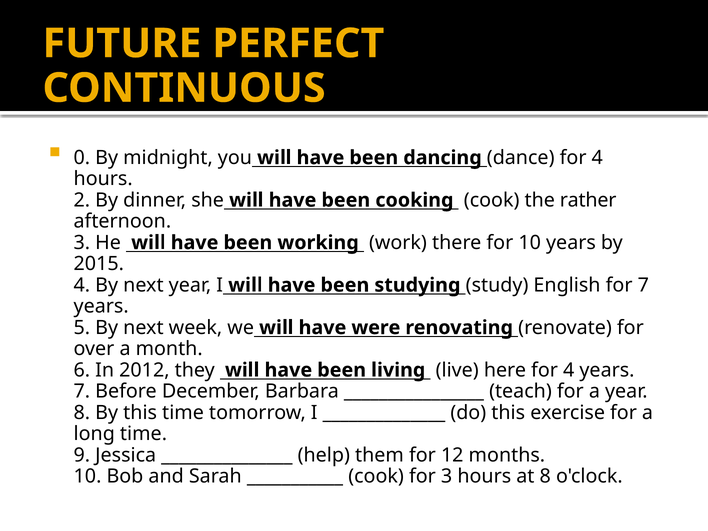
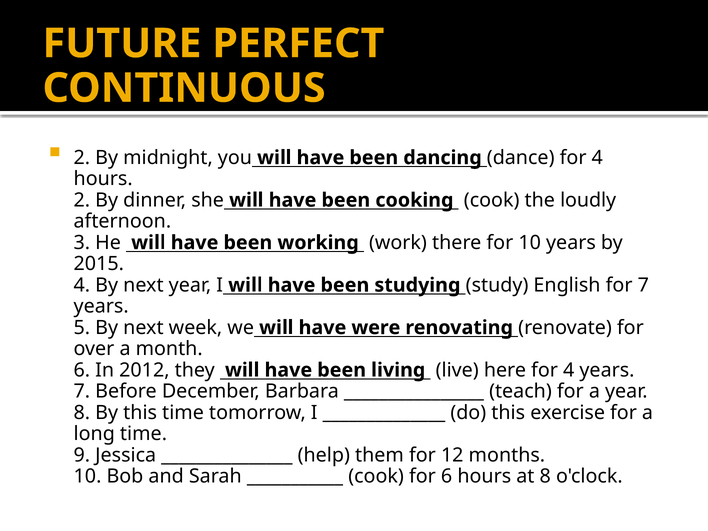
0 at (82, 158): 0 -> 2
rather: rather -> loudly
for 3: 3 -> 6
